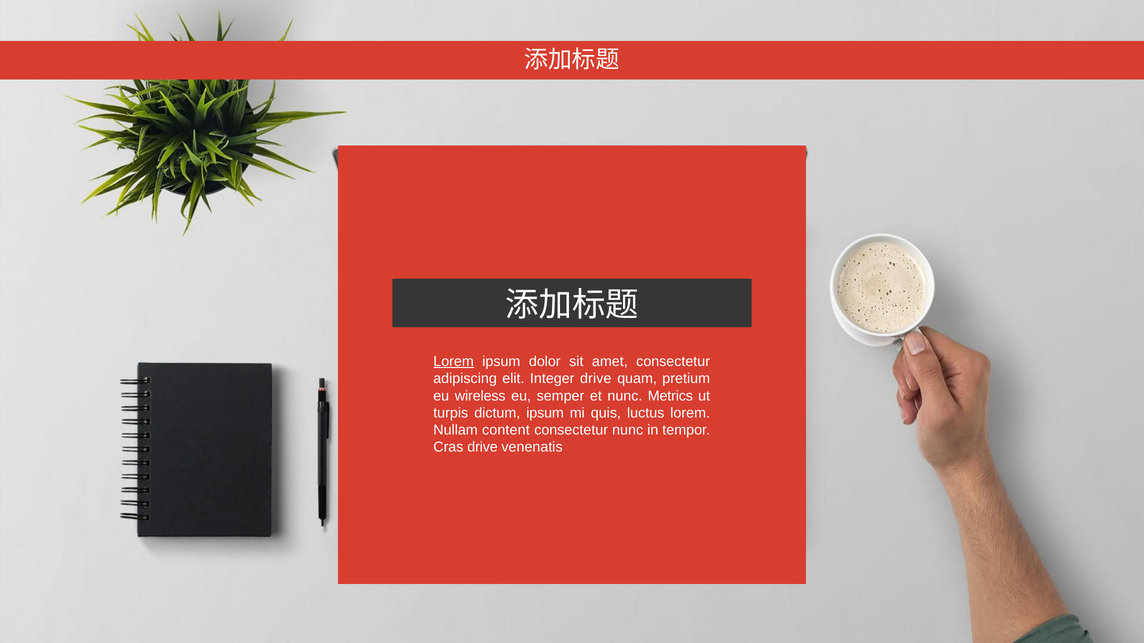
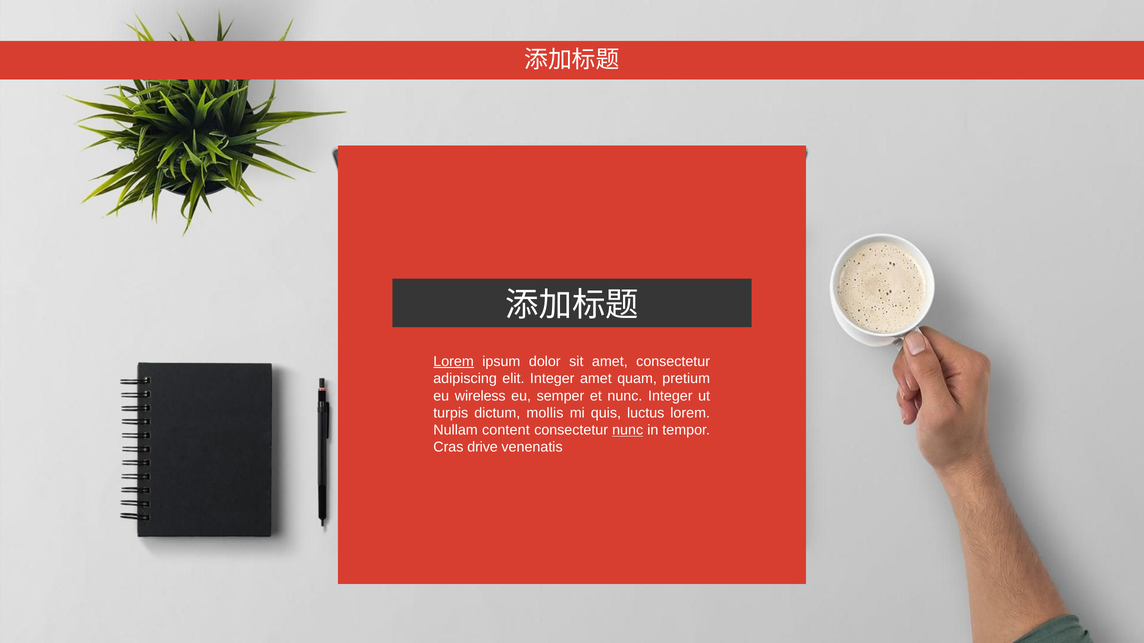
Integer drive: drive -> amet
nunc Metrics: Metrics -> Integer
dictum ipsum: ipsum -> mollis
nunc at (628, 430) underline: none -> present
